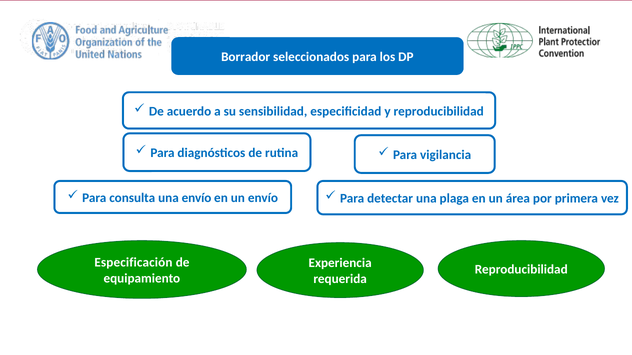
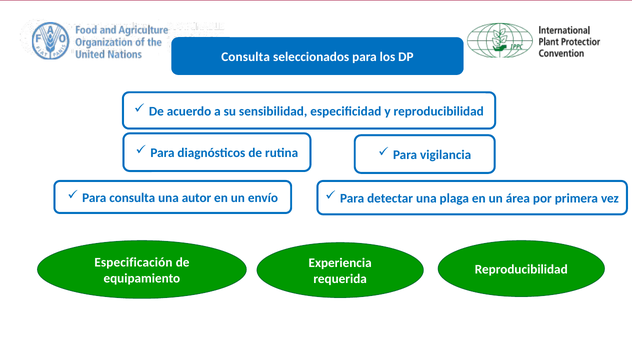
Borrador at (246, 57): Borrador -> Consulta
una envío: envío -> autor
